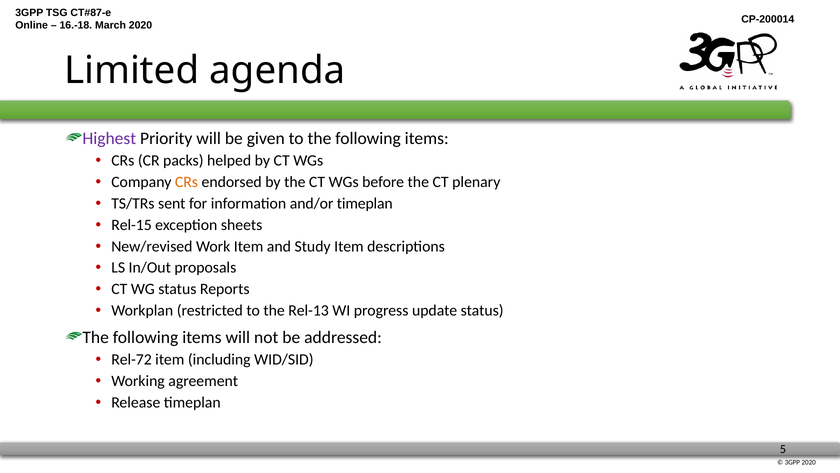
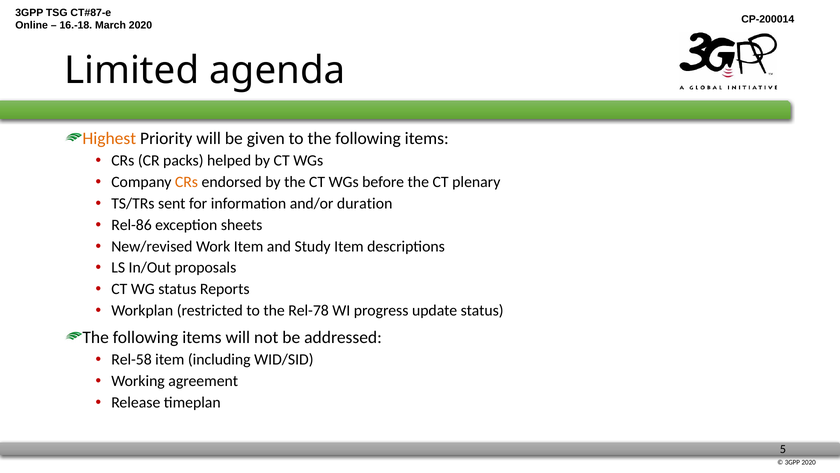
Highest colour: purple -> orange
and/or timeplan: timeplan -> duration
Rel-15: Rel-15 -> Rel-86
Rel-13: Rel-13 -> Rel-78
Rel-72: Rel-72 -> Rel-58
